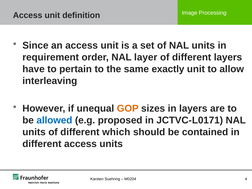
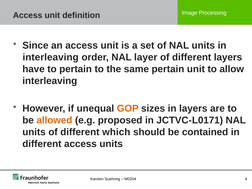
requirement at (51, 57): requirement -> interleaving
same exactly: exactly -> pertain
allowed colour: blue -> orange
